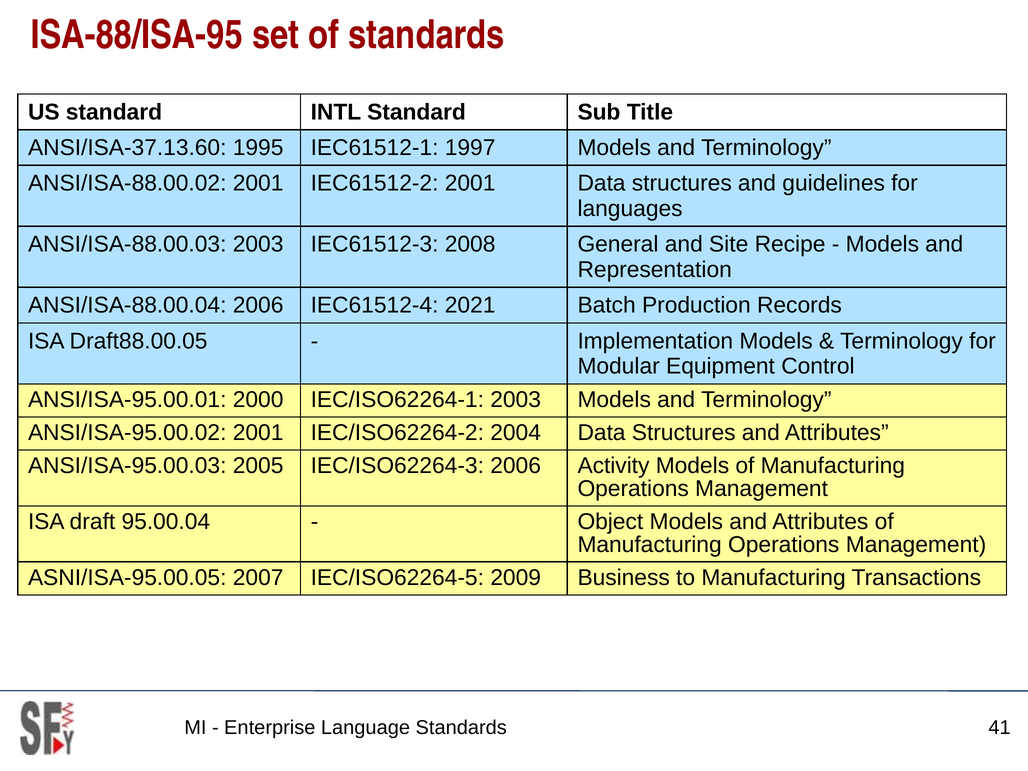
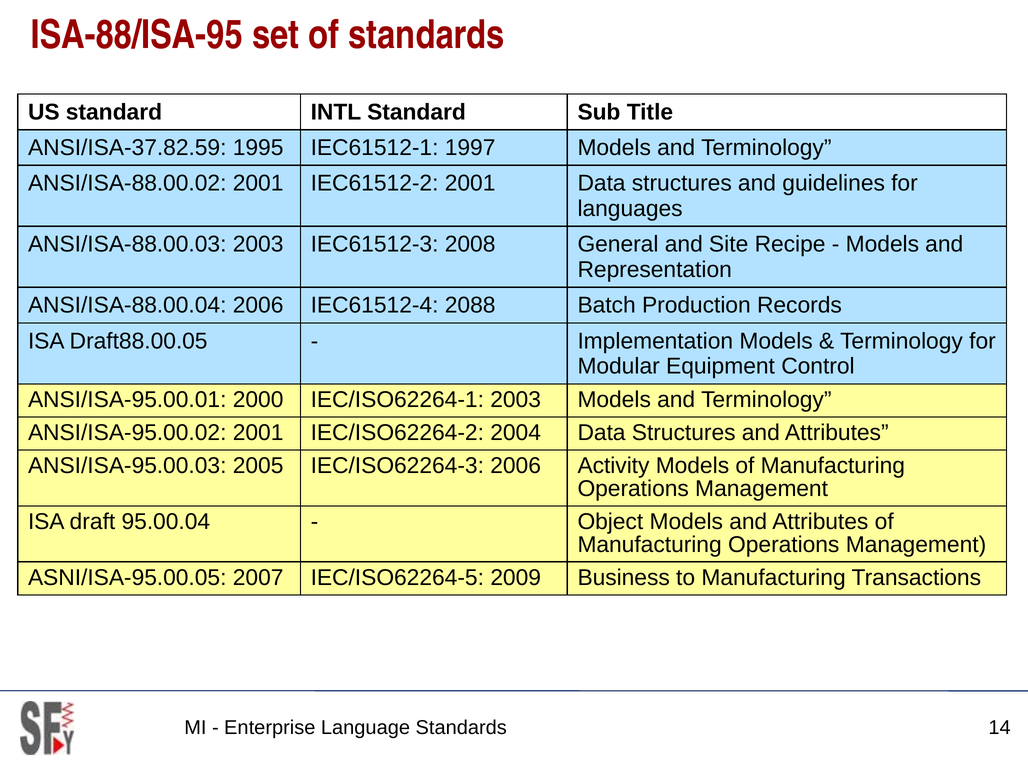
ANSI/ISA-37.13.60: ANSI/ISA-37.13.60 -> ANSI/ISA-37.82.59
2021: 2021 -> 2088
41: 41 -> 14
